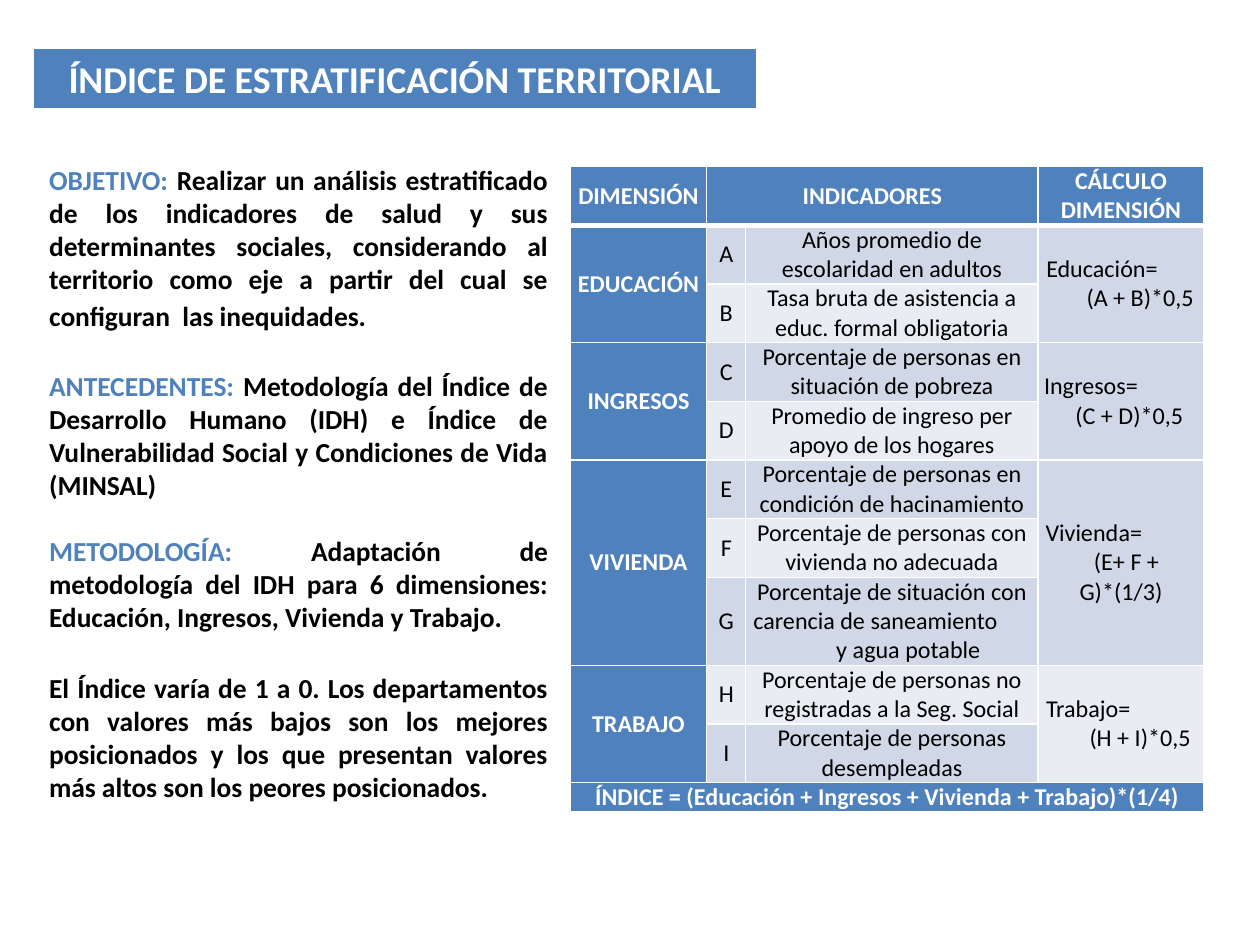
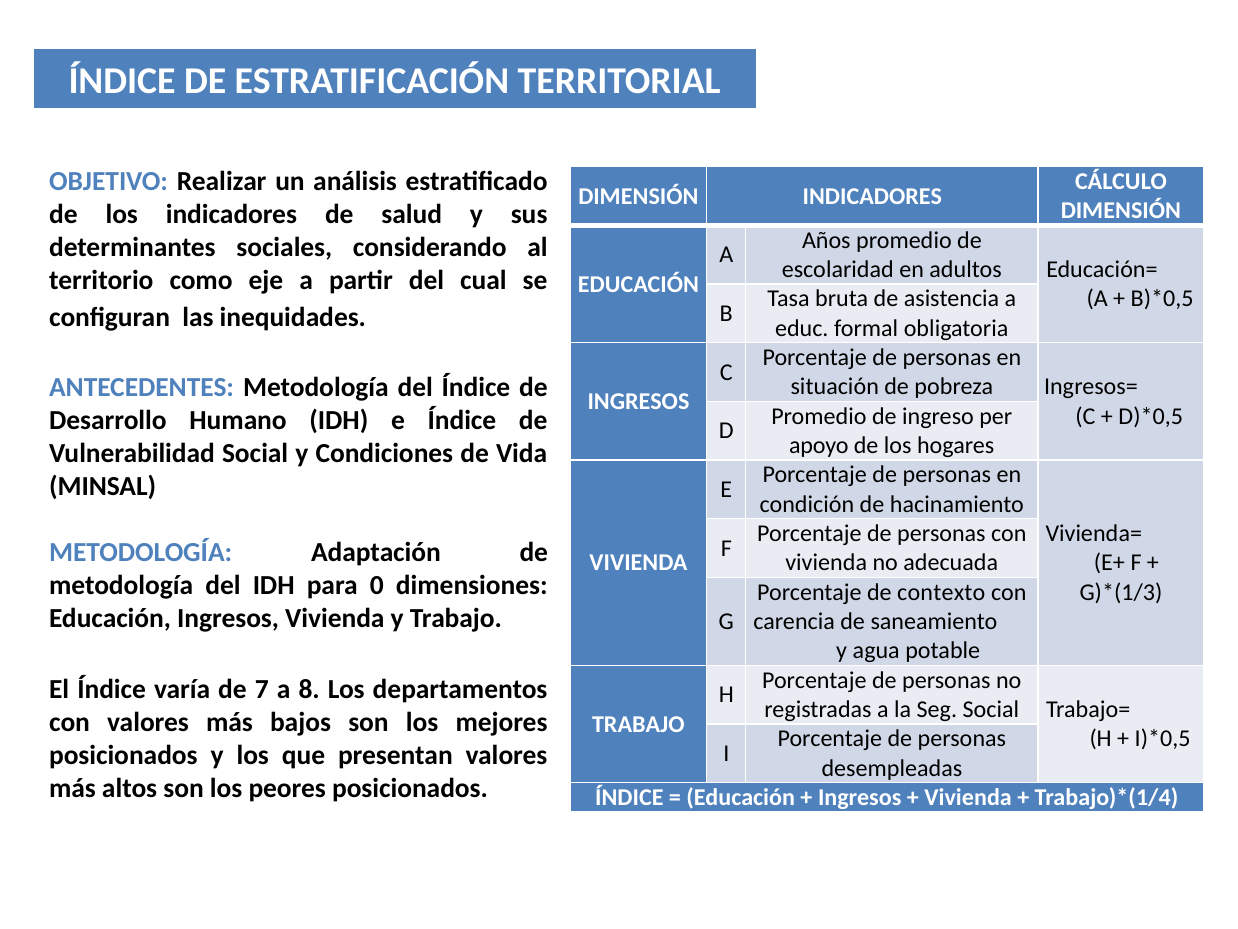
6: 6 -> 0
de situación: situación -> contexto
1: 1 -> 7
0: 0 -> 8
